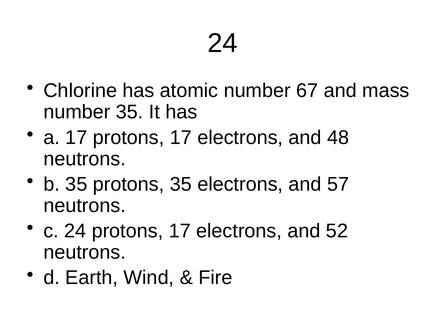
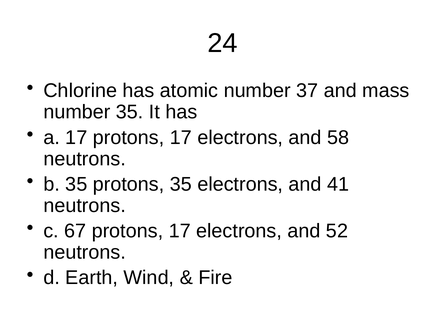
67: 67 -> 37
48: 48 -> 58
57: 57 -> 41
c 24: 24 -> 67
